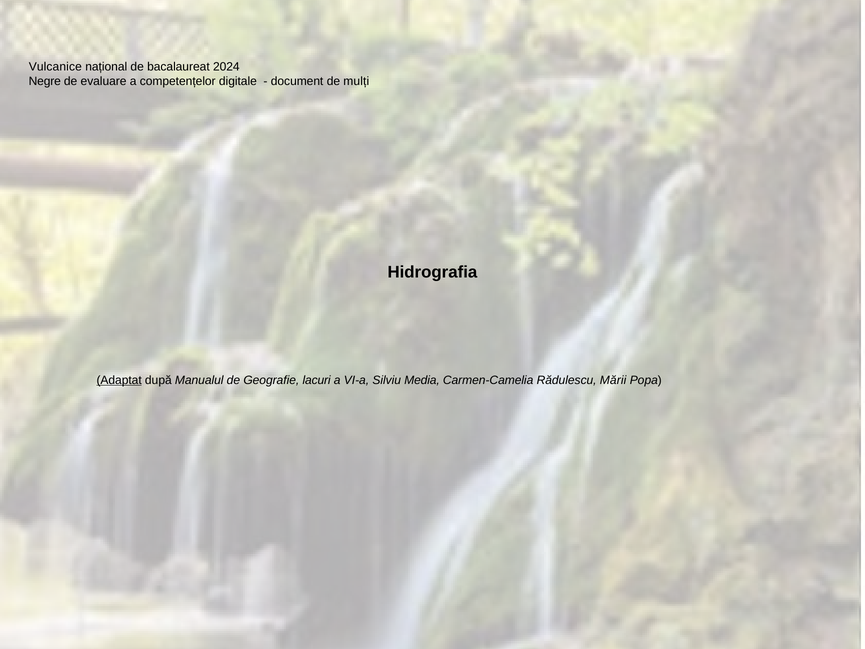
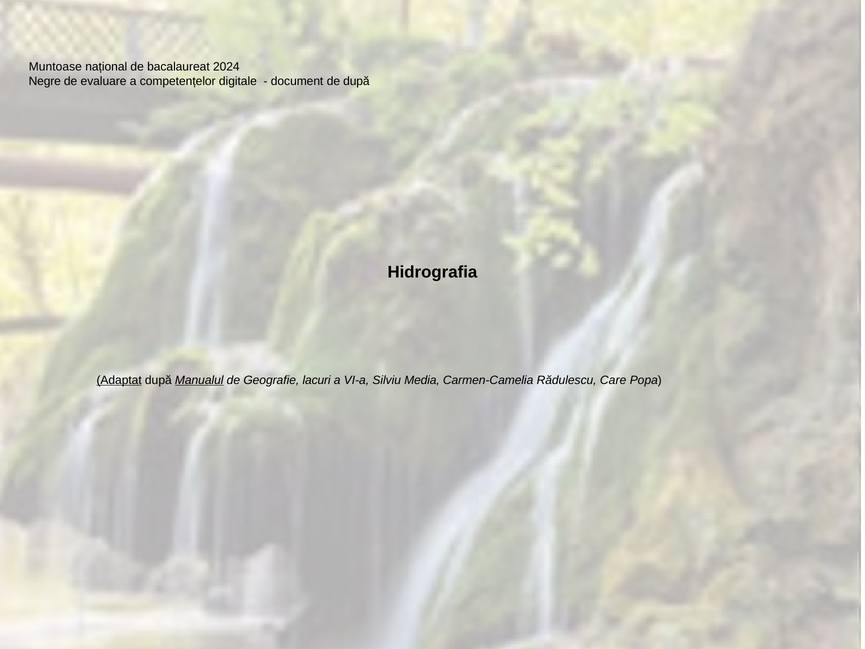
Vulcanice: Vulcanice -> Muntoase
de mulți: mulți -> după
Manualul underline: none -> present
Mării: Mării -> Care
